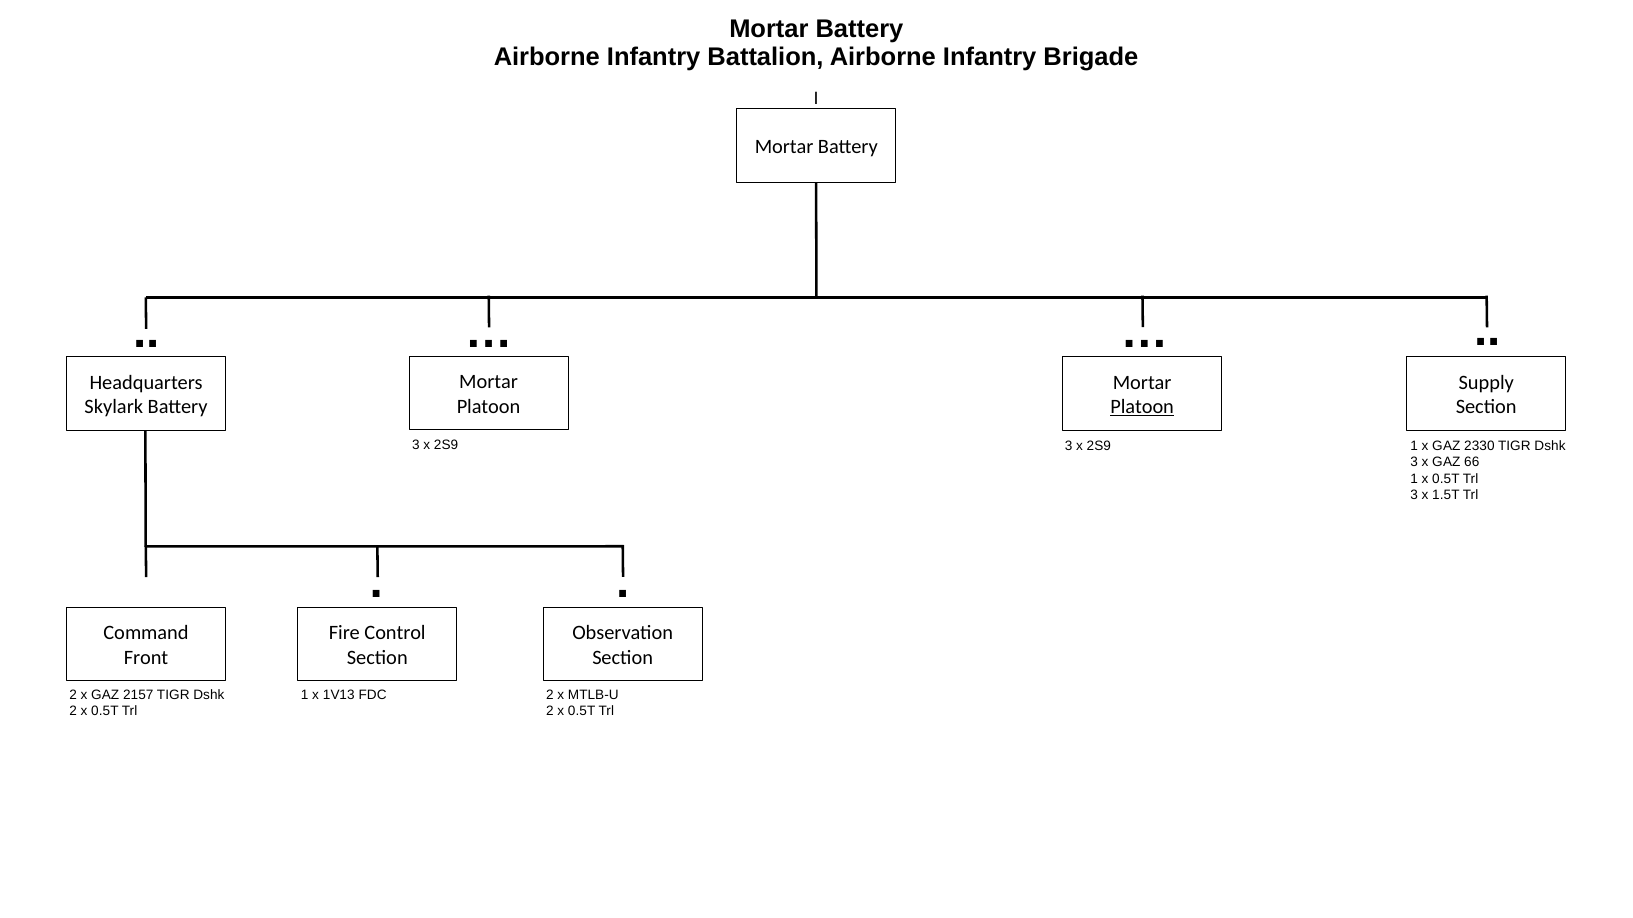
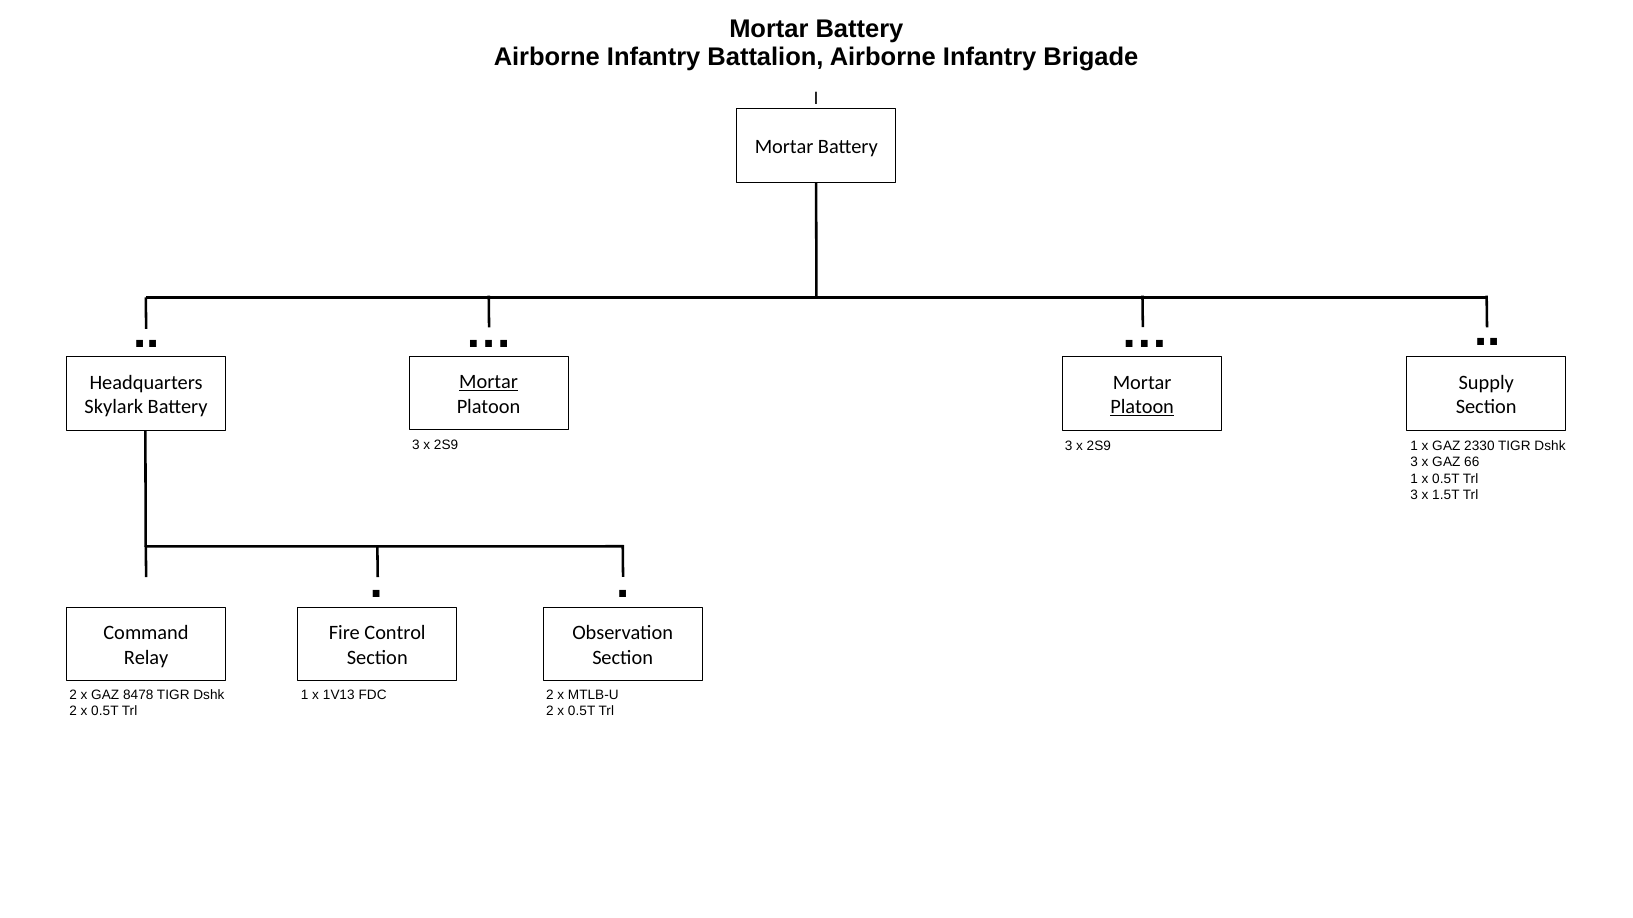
Mortar at (489, 382) underline: none -> present
Front: Front -> Relay
2157: 2157 -> 8478
